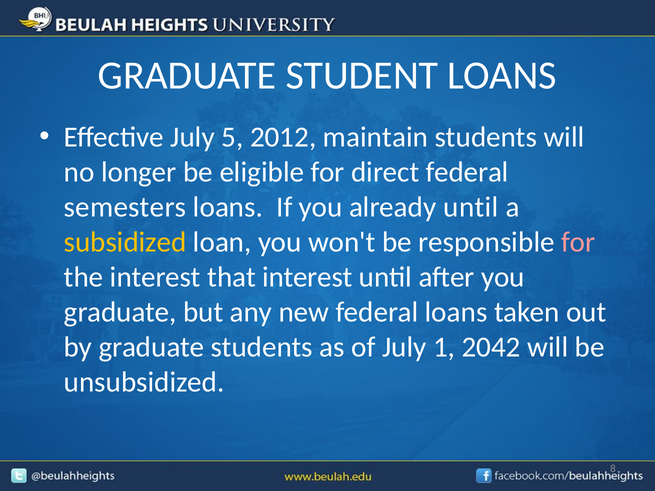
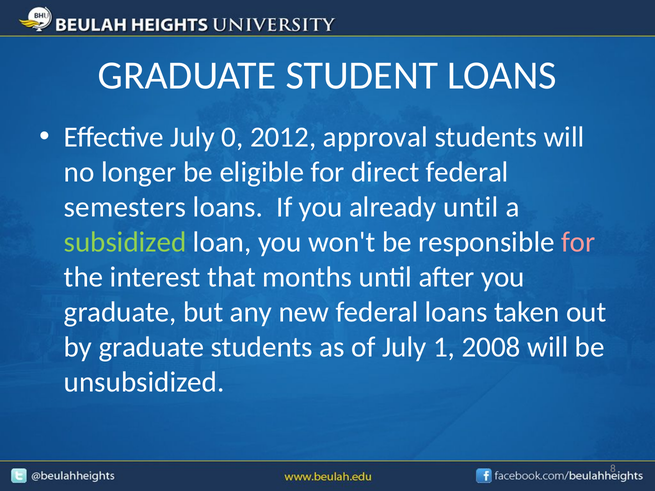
5: 5 -> 0
maintain: maintain -> approval
subsidized colour: yellow -> light green
that interest: interest -> months
2042: 2042 -> 2008
